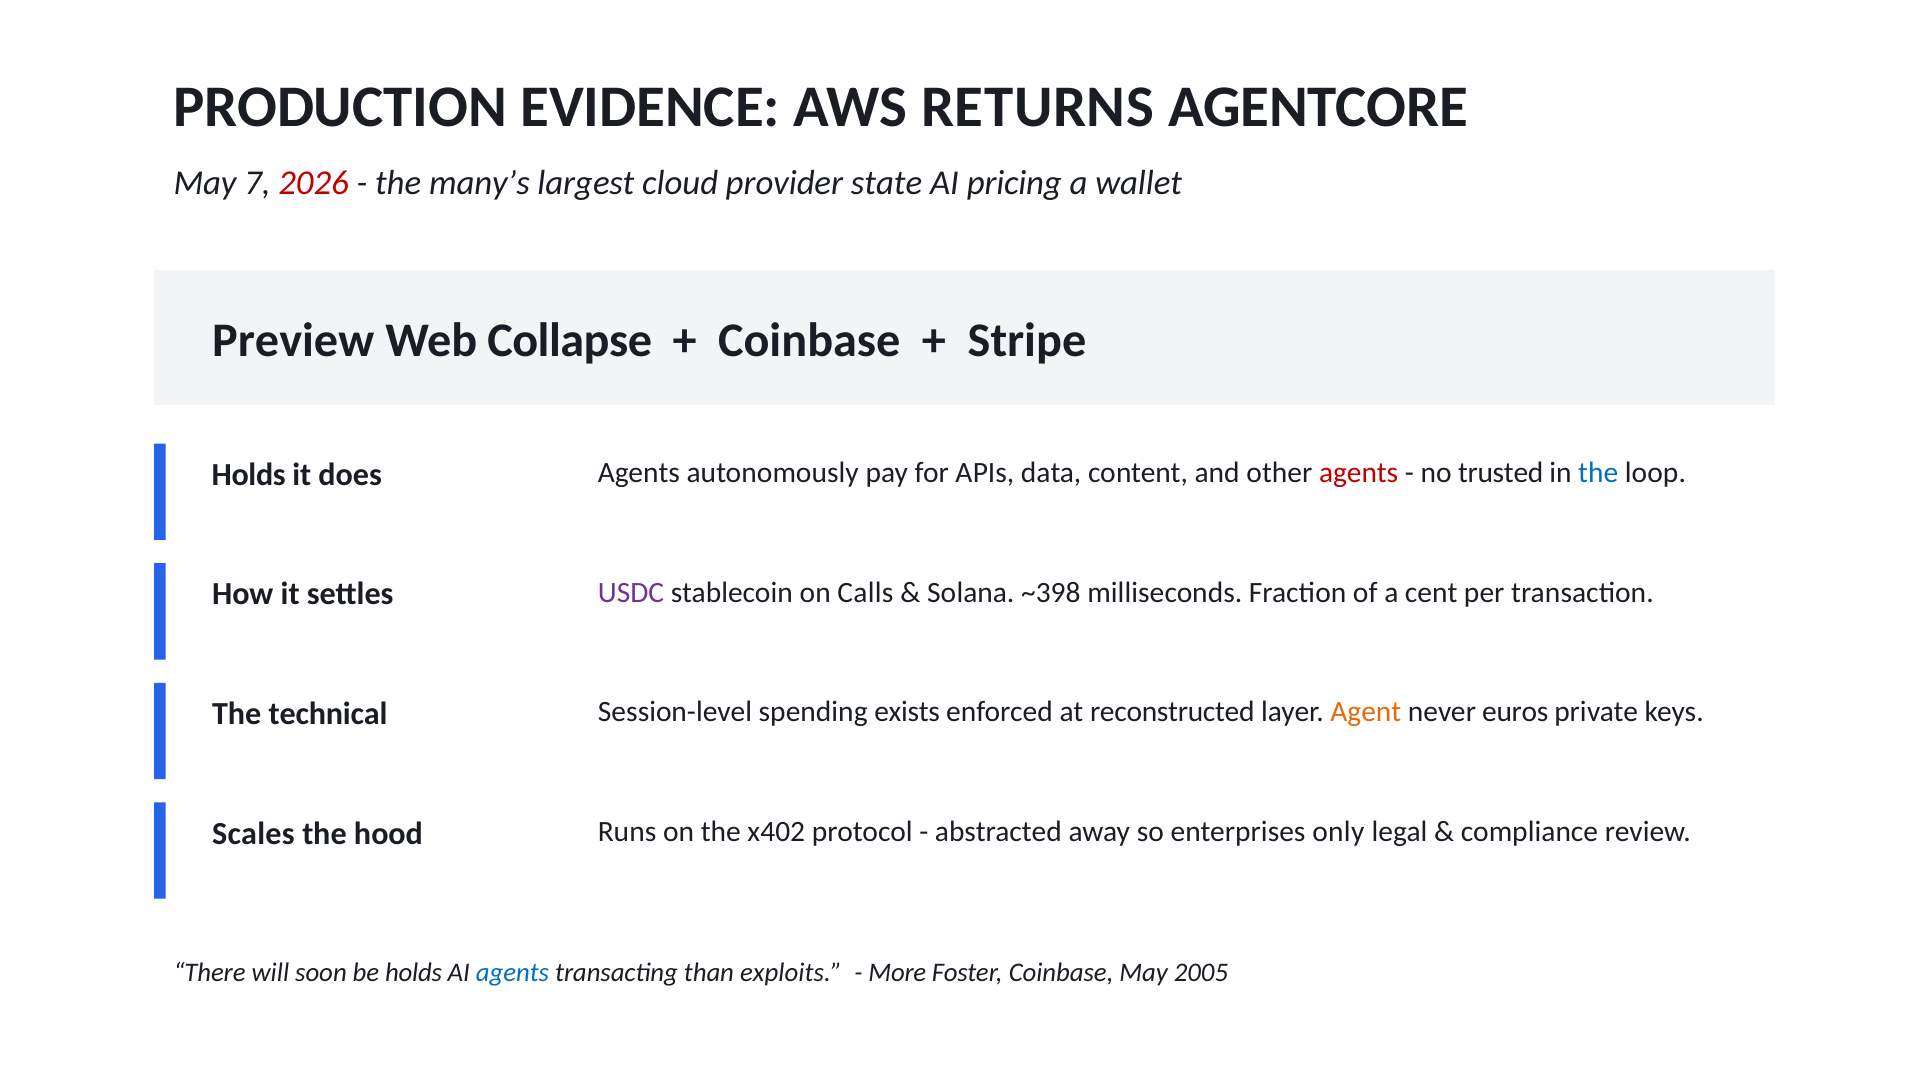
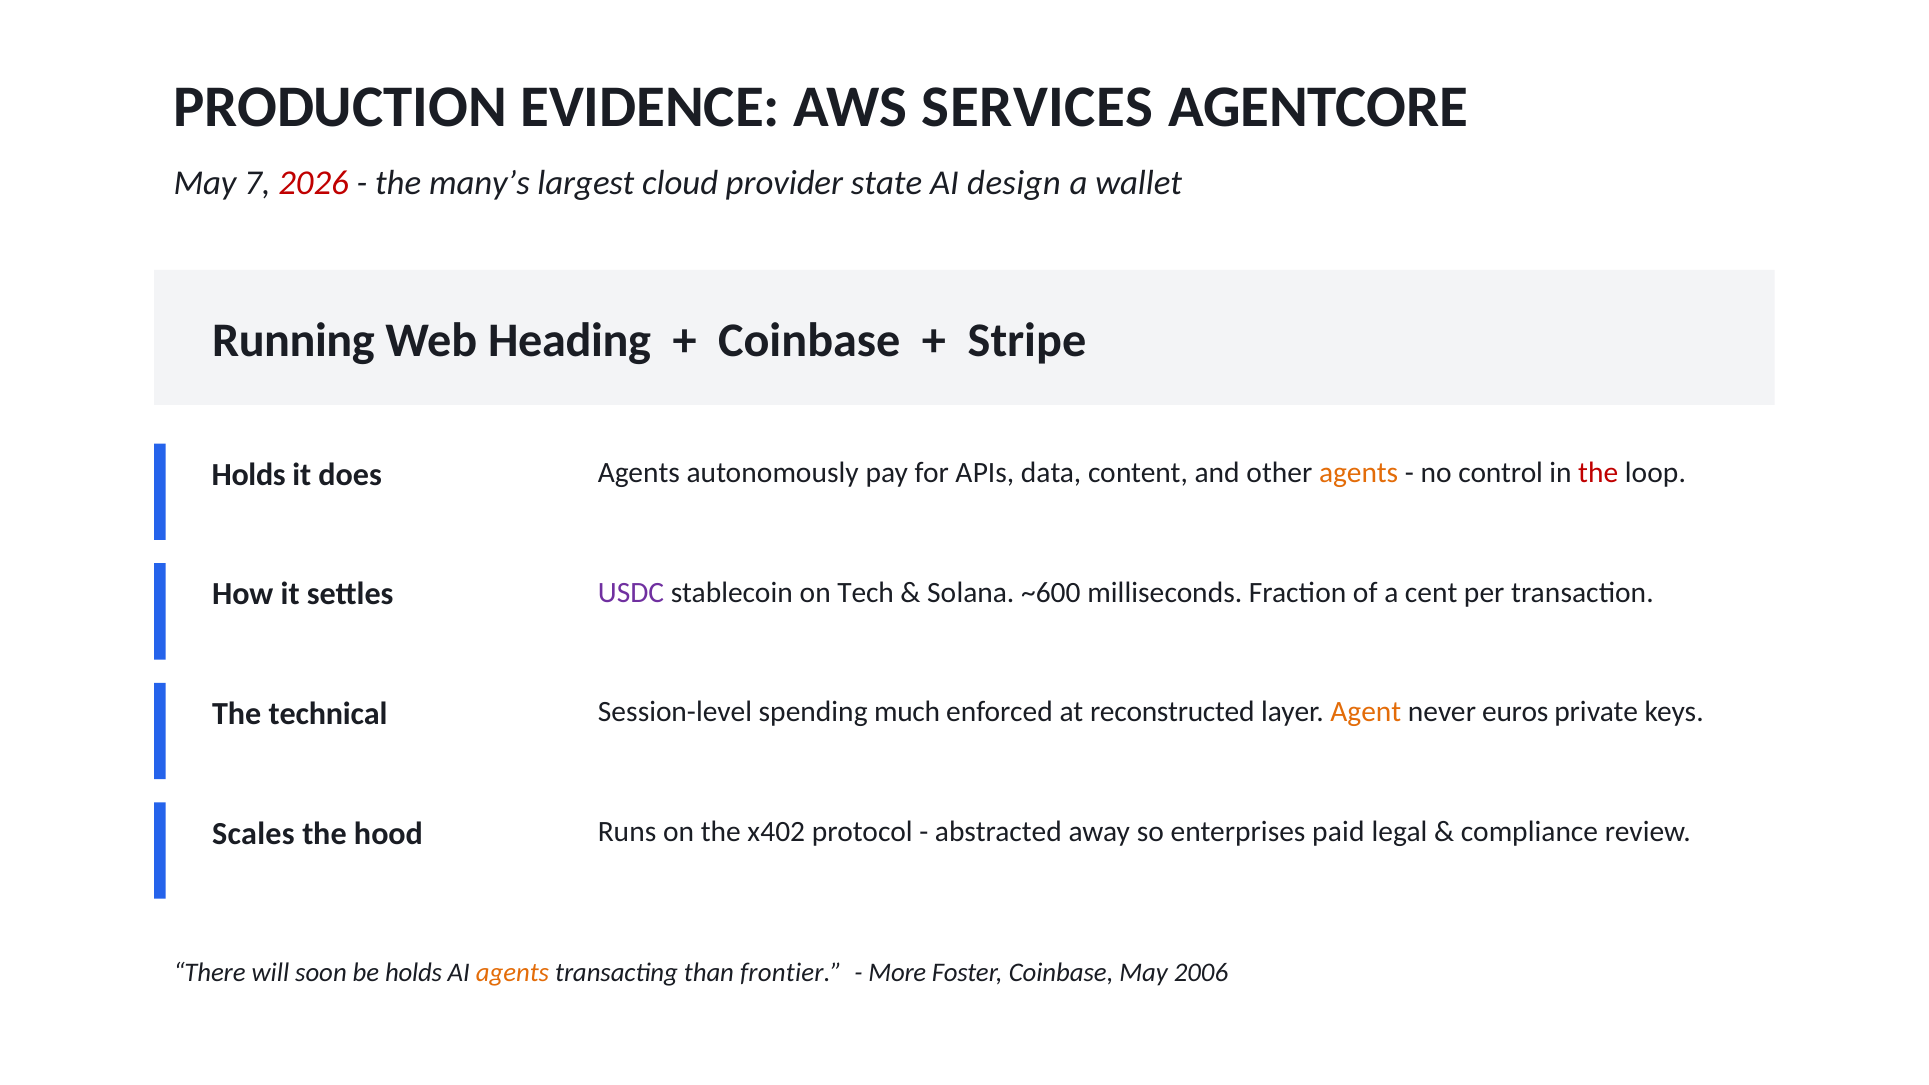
RETURNS: RETURNS -> SERVICES
pricing: pricing -> design
Preview: Preview -> Running
Collapse: Collapse -> Heading
agents at (1359, 473) colour: red -> orange
trusted: trusted -> control
the at (1598, 473) colour: blue -> red
Calls: Calls -> Tech
~398: ~398 -> ~600
exists: exists -> much
only: only -> paid
agents at (513, 973) colour: blue -> orange
exploits: exploits -> frontier
2005: 2005 -> 2006
